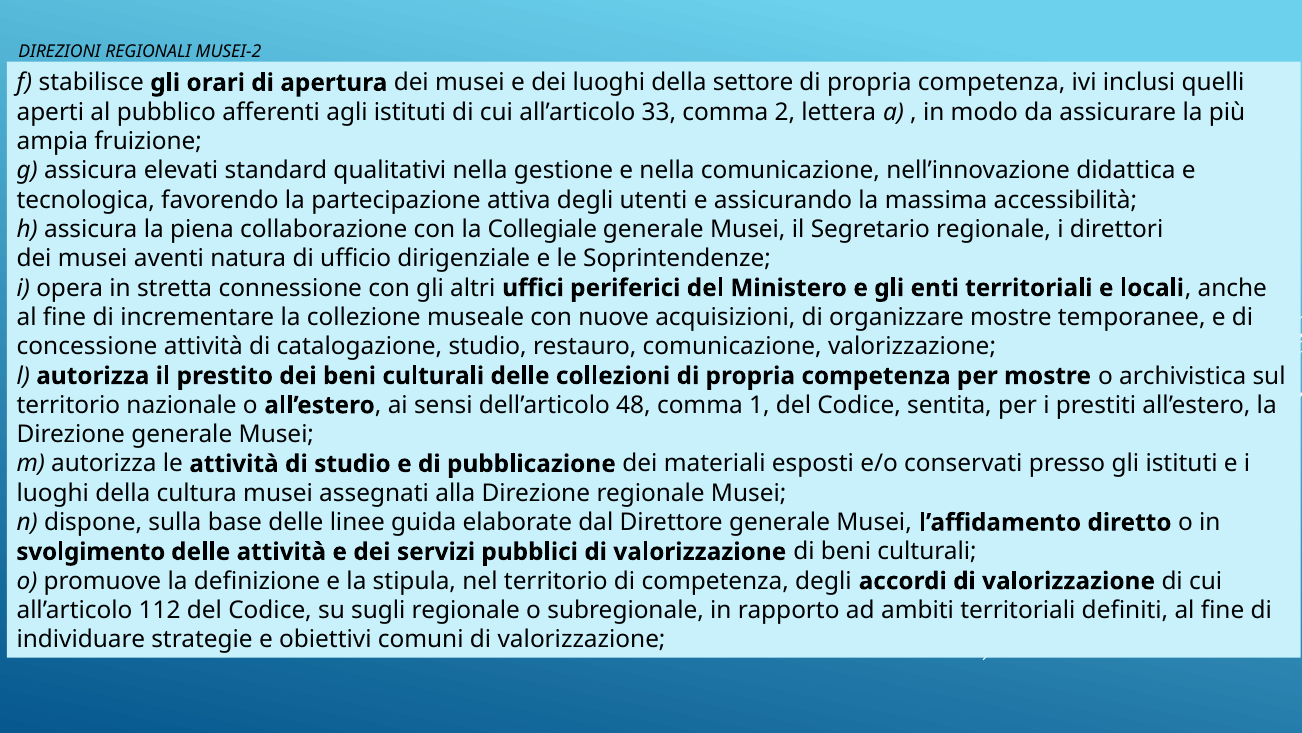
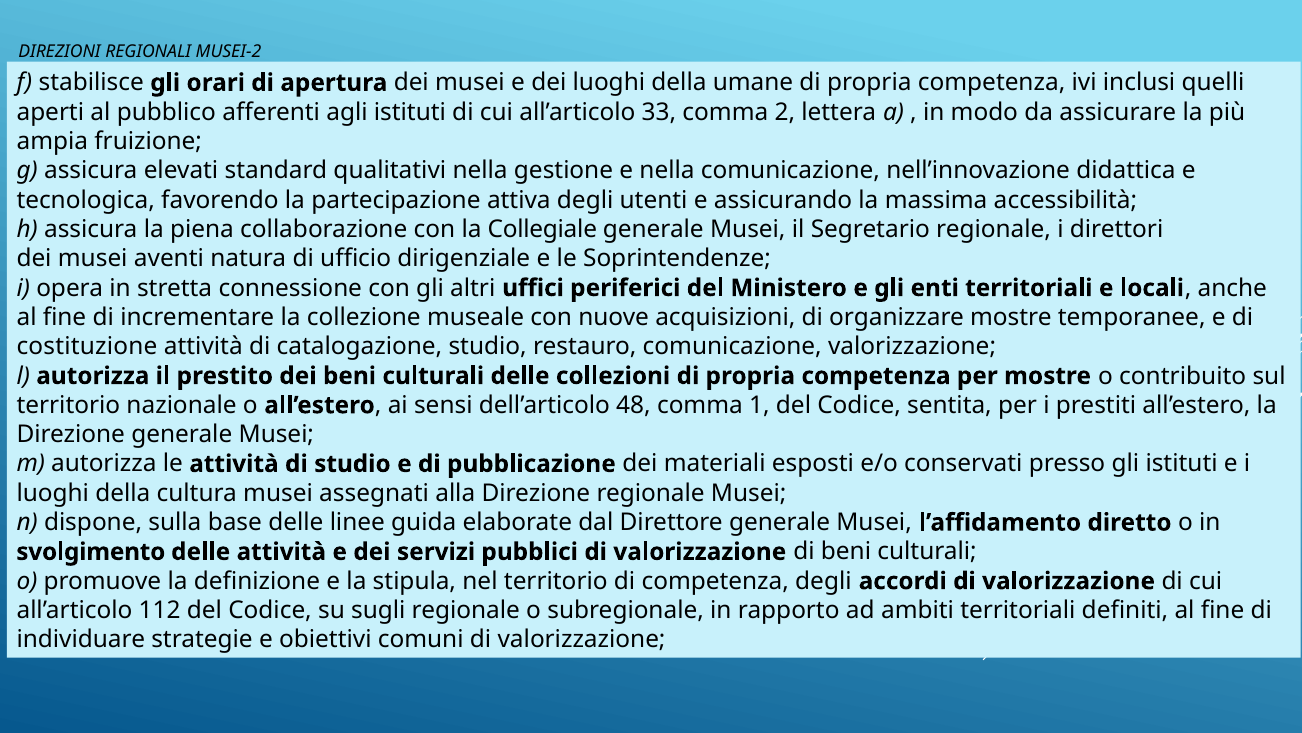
settore: settore -> umane
concessione: concessione -> costituzione
archivistica: archivistica -> contribuito
